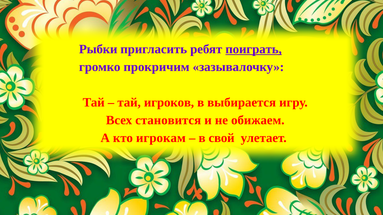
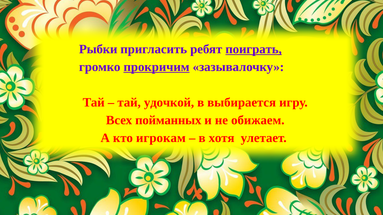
прокричим underline: none -> present
игроков: игроков -> удочкой
становится: становится -> пойманных
свой: свой -> хотя
